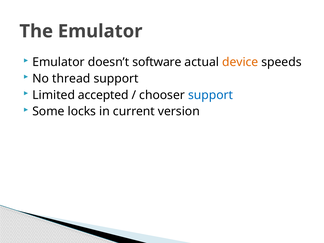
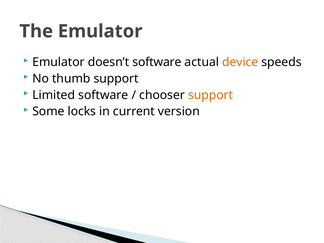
thread: thread -> thumb
Limited accepted: accepted -> software
support at (211, 95) colour: blue -> orange
